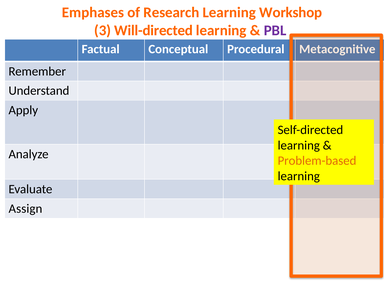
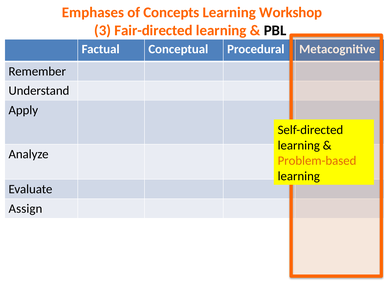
Research: Research -> Concepts
Will-directed: Will-directed -> Fair-directed
PBL colour: purple -> black
